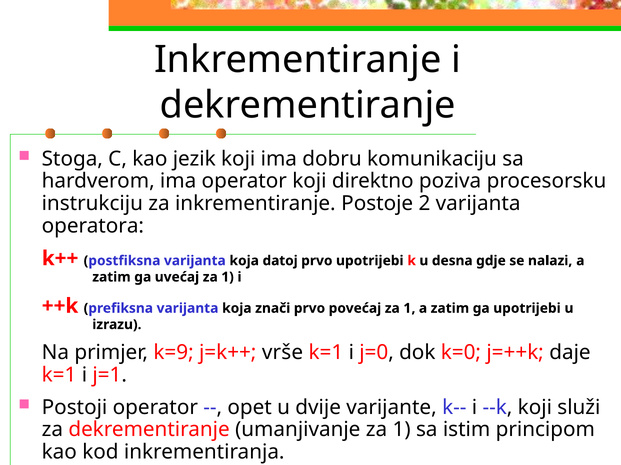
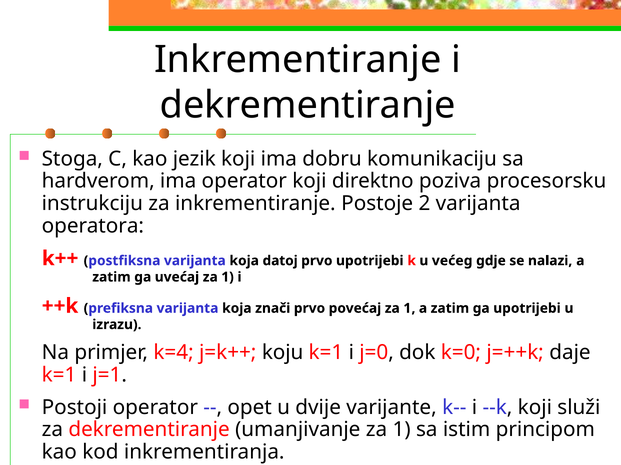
desna: desna -> većeg
k=9: k=9 -> k=4
vrše: vrše -> koju
